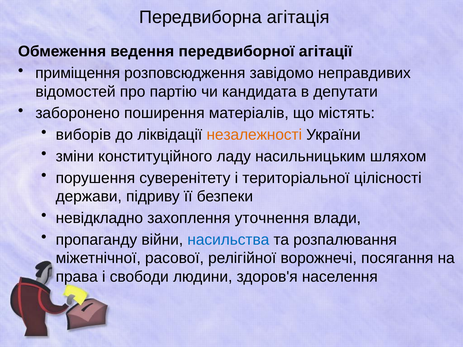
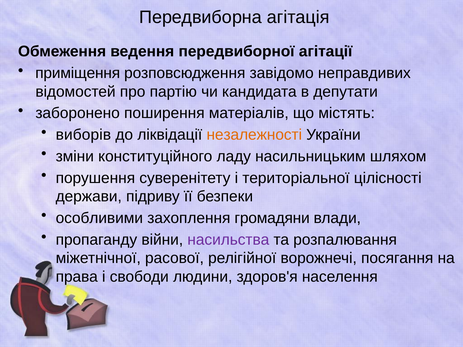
невідкладно: невідкладно -> особливими
уточнення: уточнення -> громадяни
насильства colour: blue -> purple
